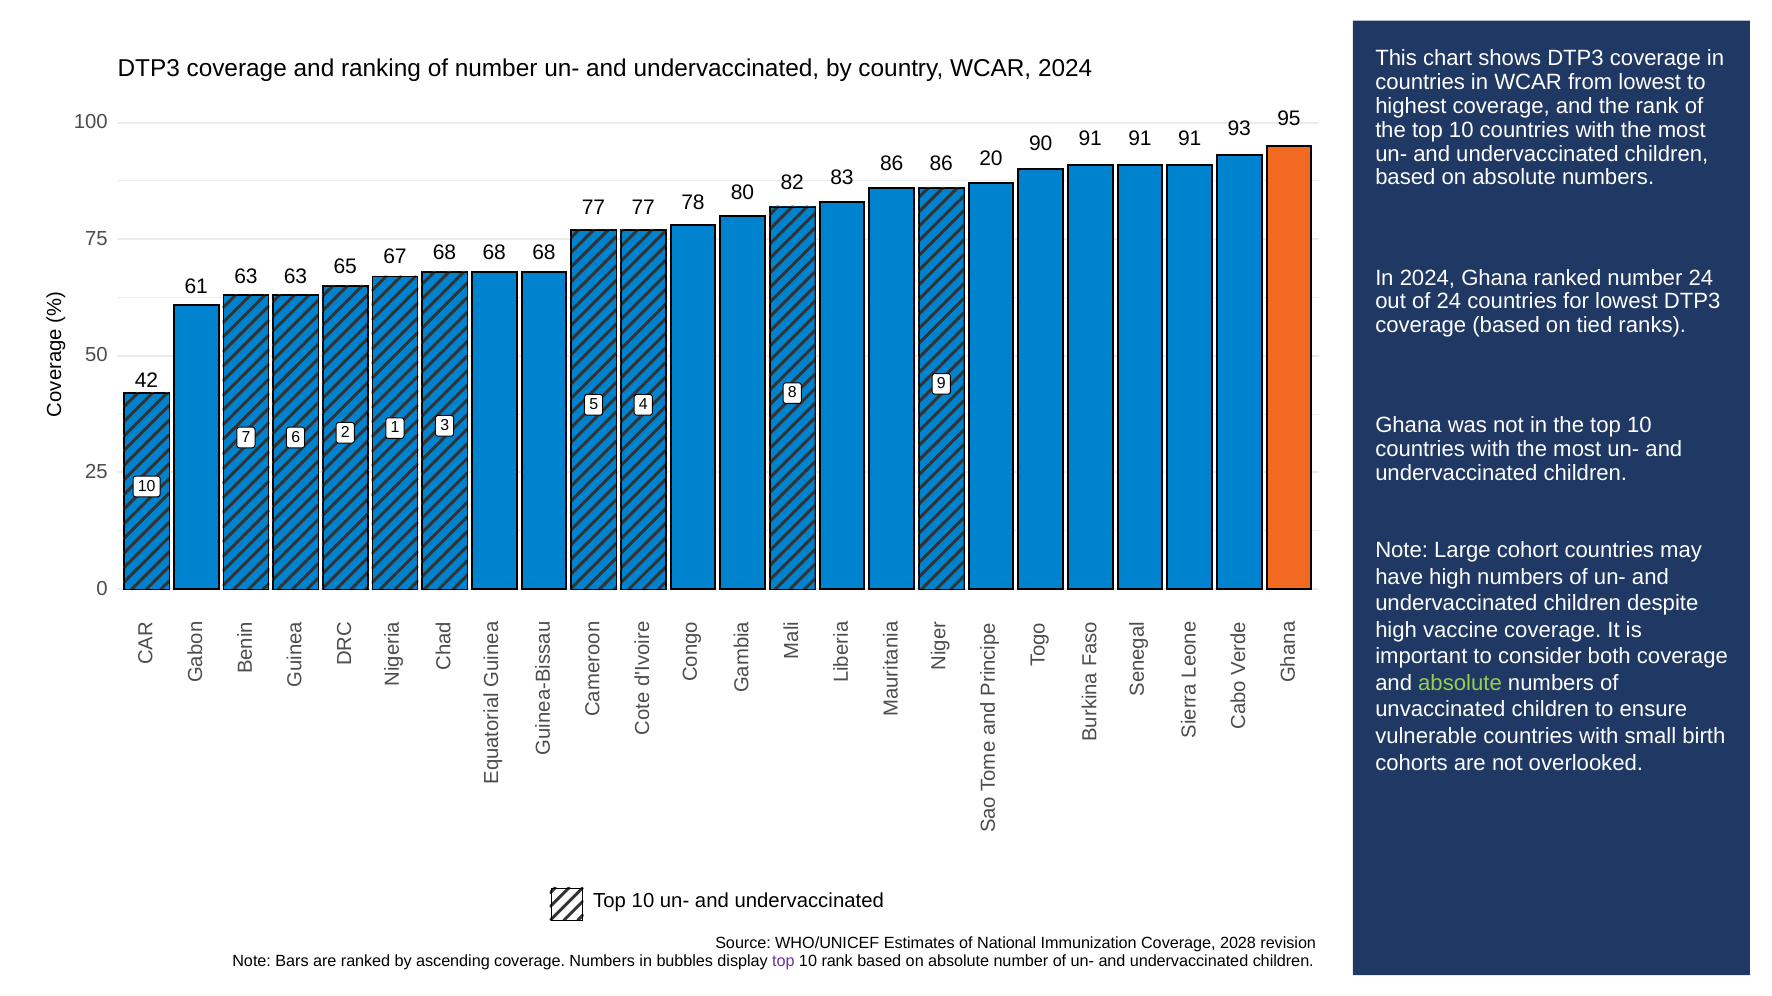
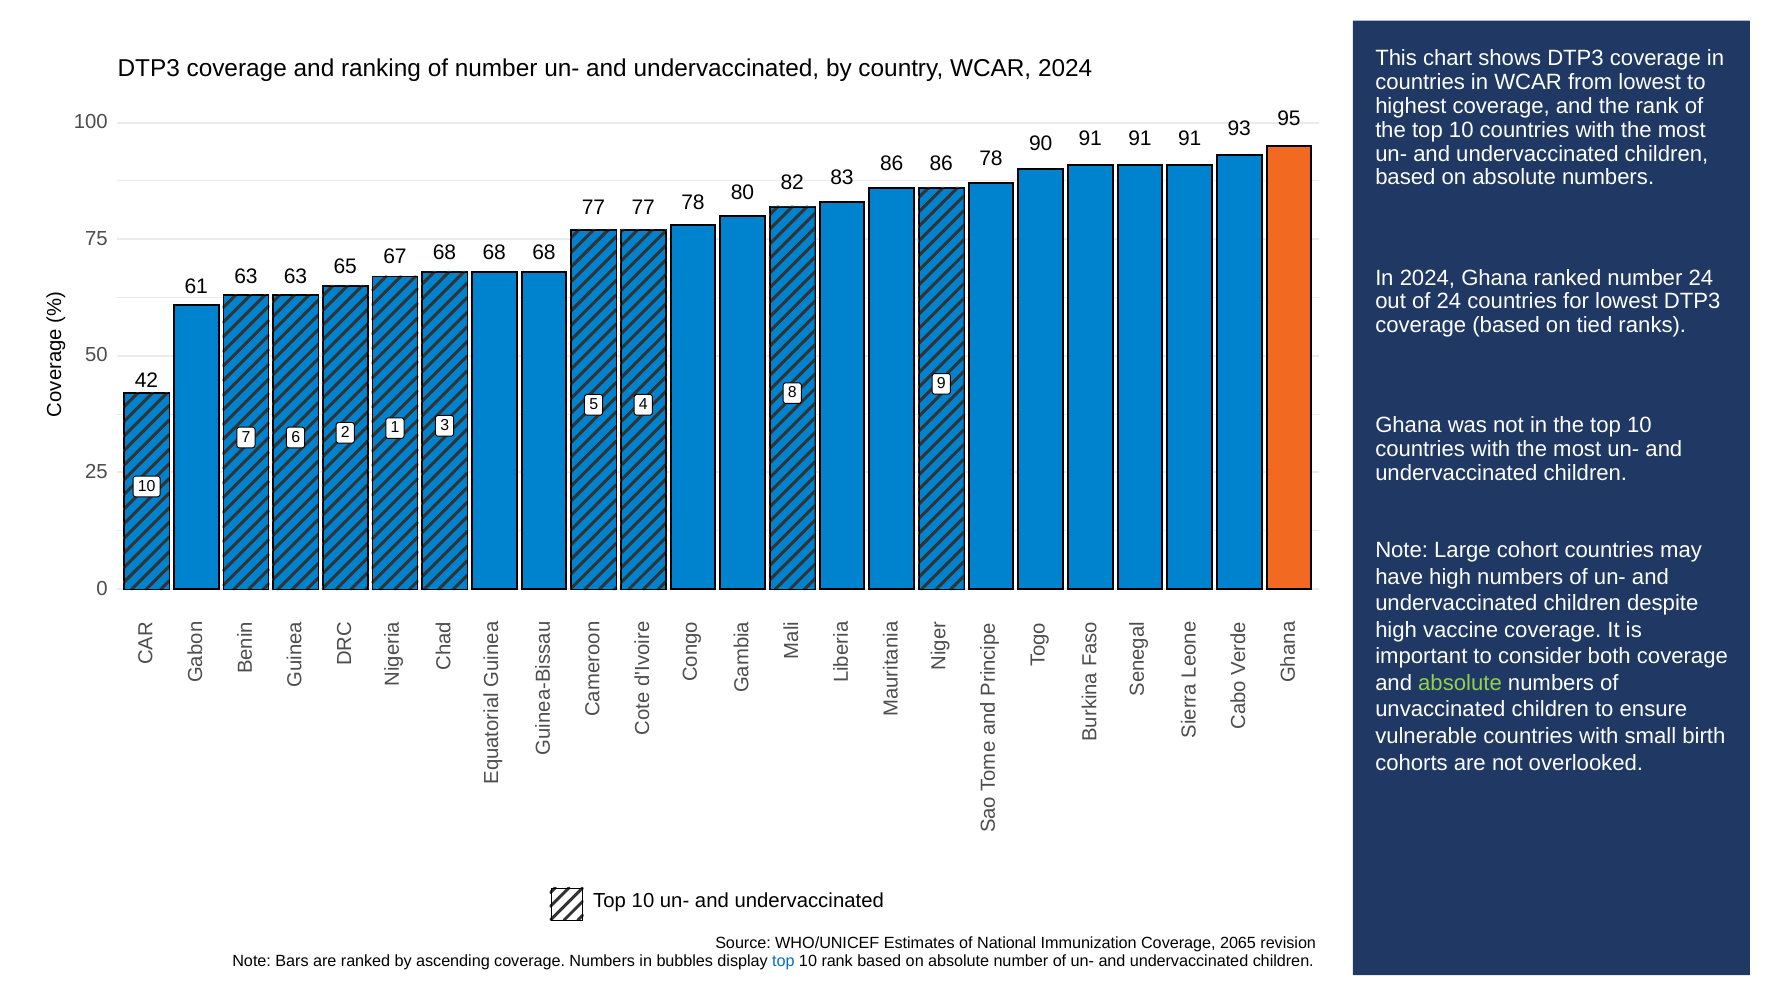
86 20: 20 -> 78
2028: 2028 -> 2065
top at (783, 962) colour: purple -> blue
